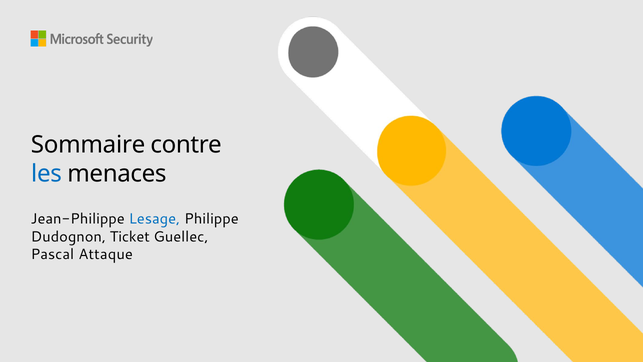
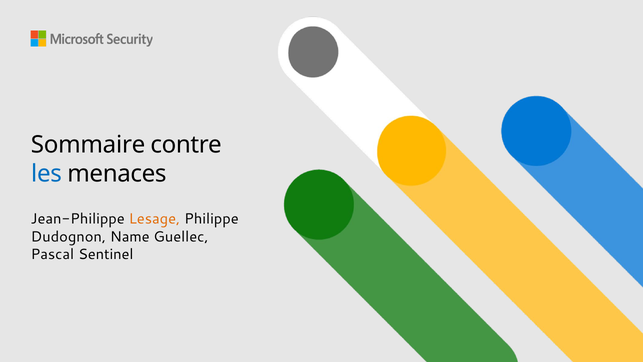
Lesage colour: blue -> orange
Ticket: Ticket -> Name
Attaque: Attaque -> Sentinel
